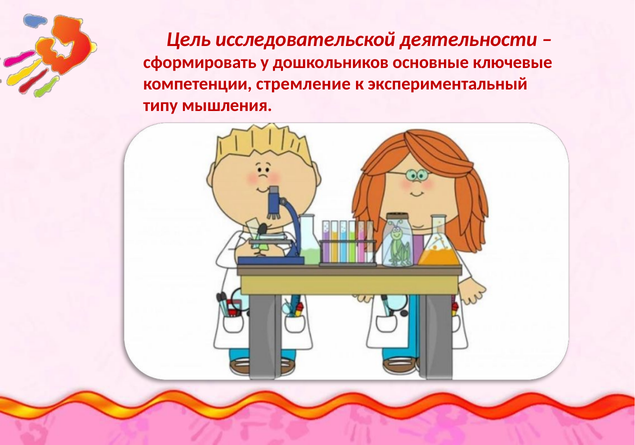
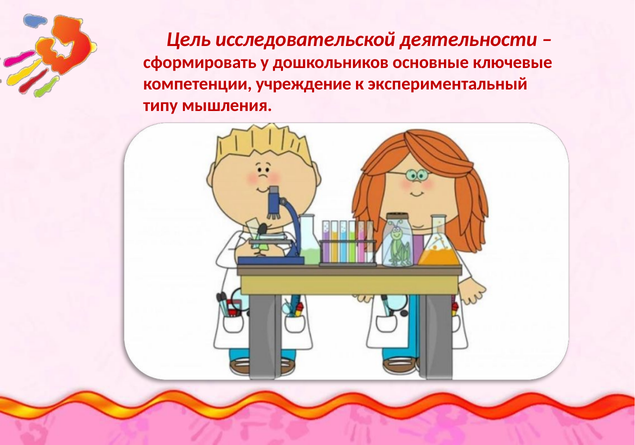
стремление: стремление -> учреждение
